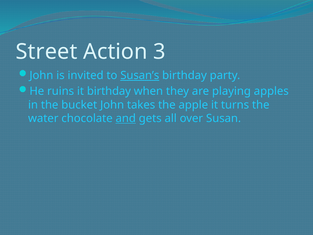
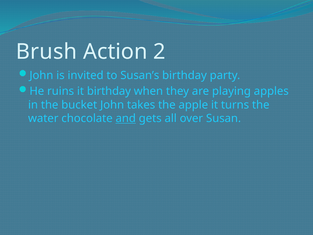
Street: Street -> Brush
3: 3 -> 2
Susan’s underline: present -> none
